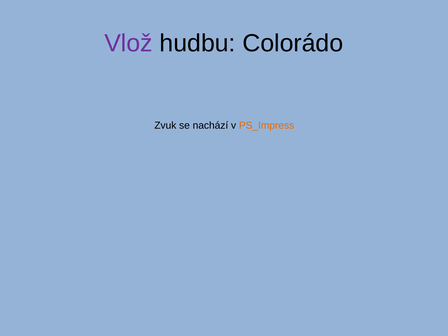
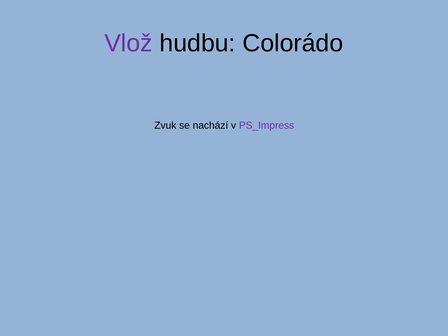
PS_Impress colour: orange -> purple
